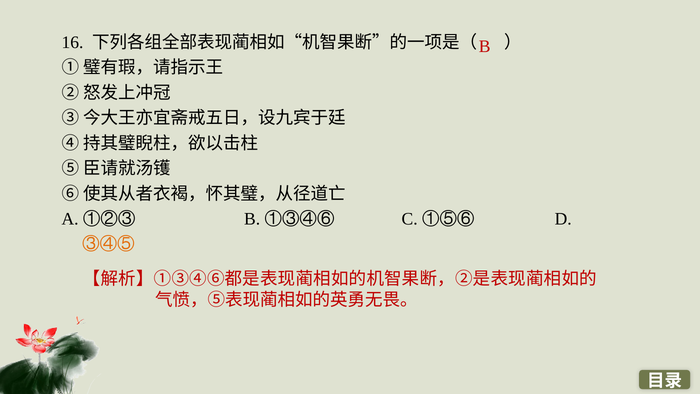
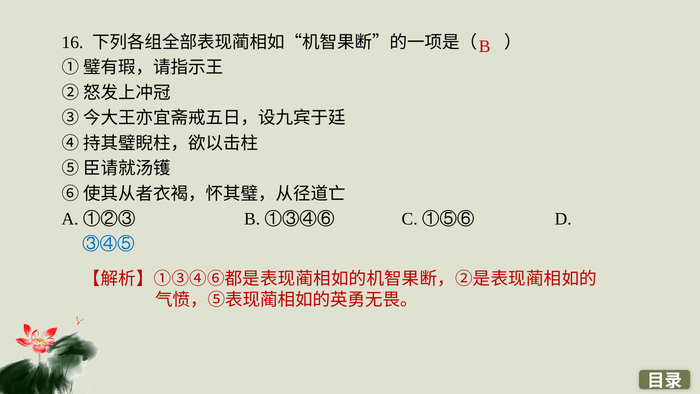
③④⑤ colour: orange -> blue
